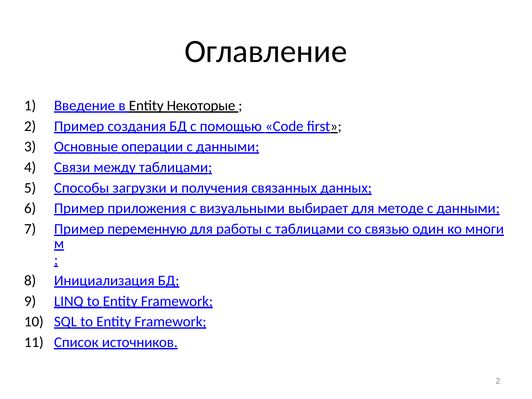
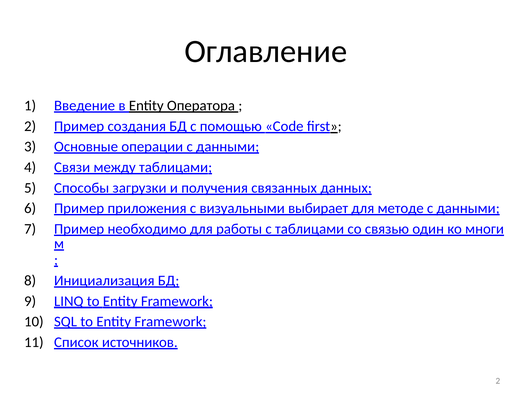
Некоторые: Некоторые -> Оператора
переменную: переменную -> необходимо
